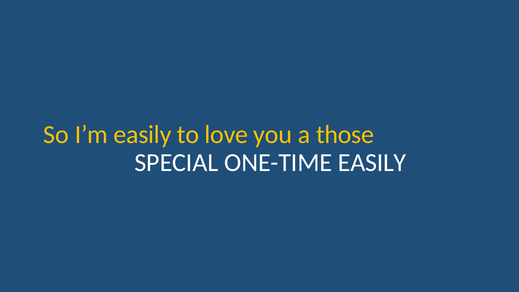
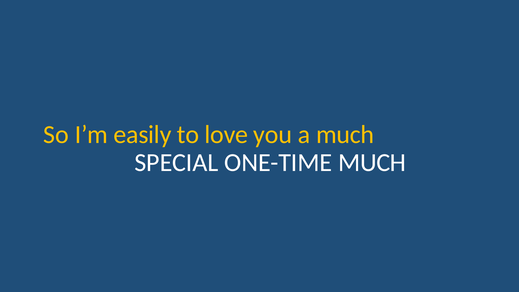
a those: those -> much
ONE-TIME EASILY: EASILY -> MUCH
